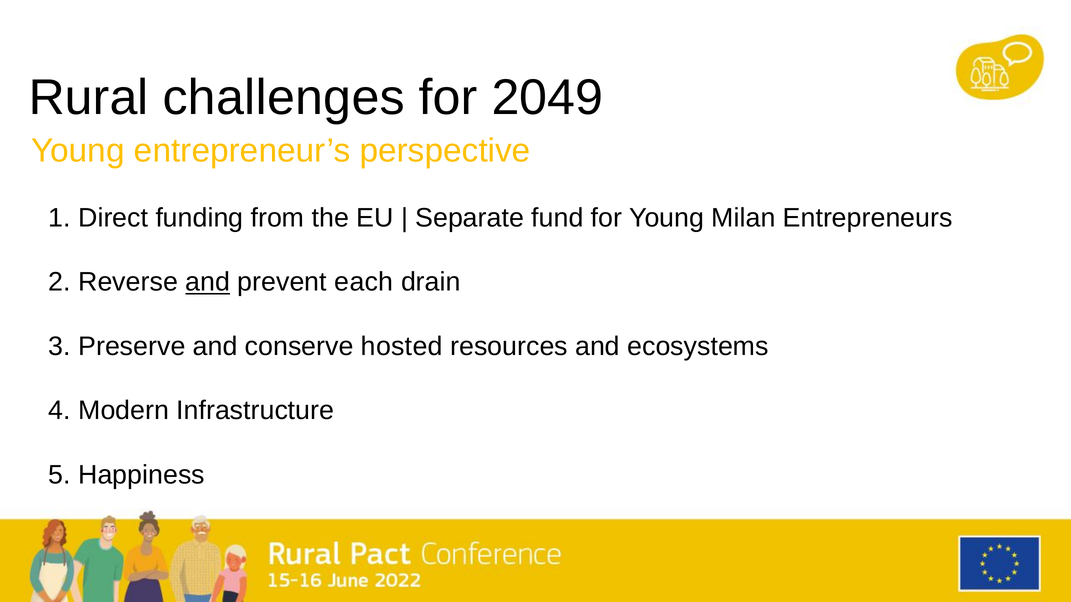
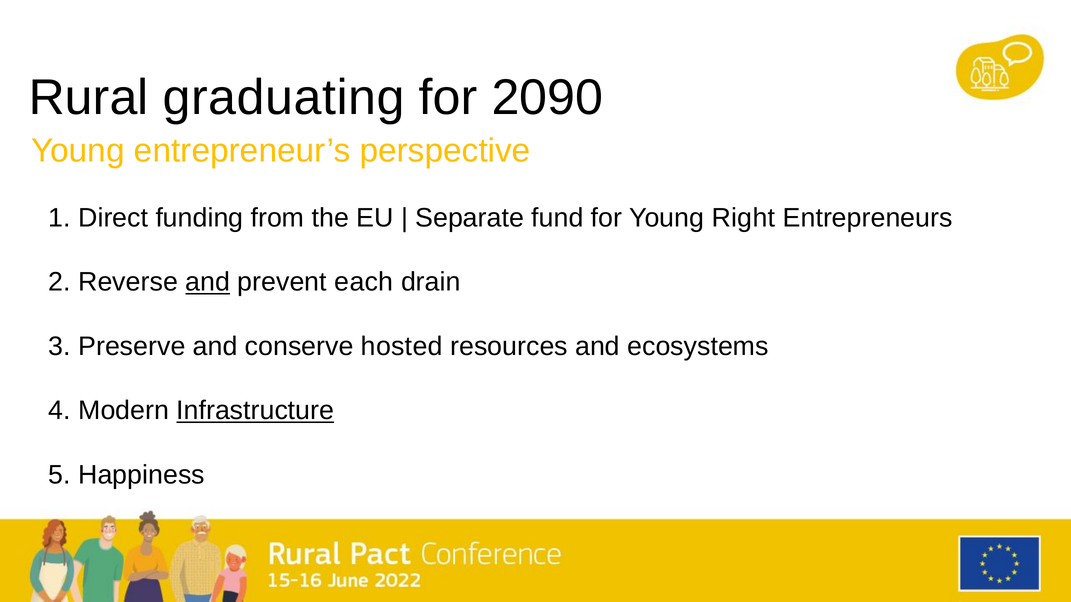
challenges: challenges -> graduating
2049: 2049 -> 2090
Milan: Milan -> Right
Infrastructure underline: none -> present
